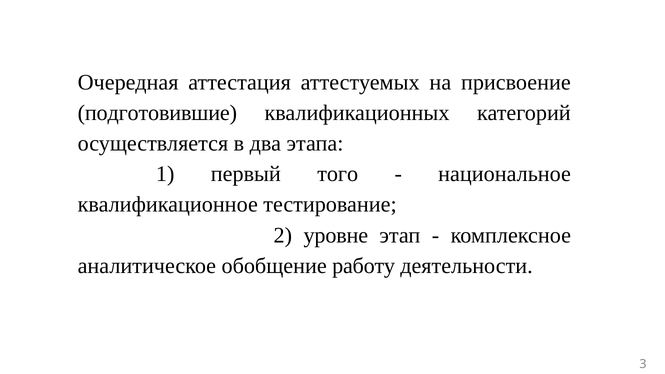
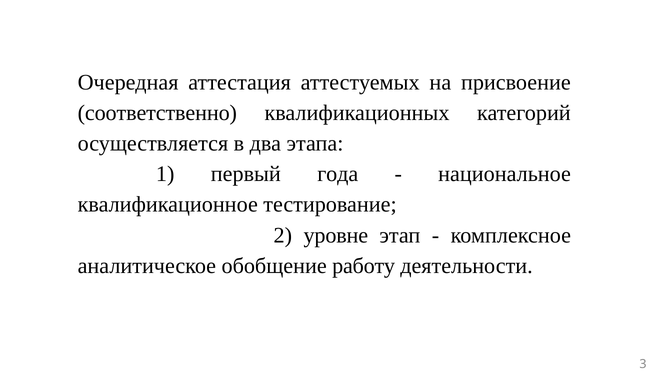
подготовившие: подготовившие -> соответственно
того: того -> года
